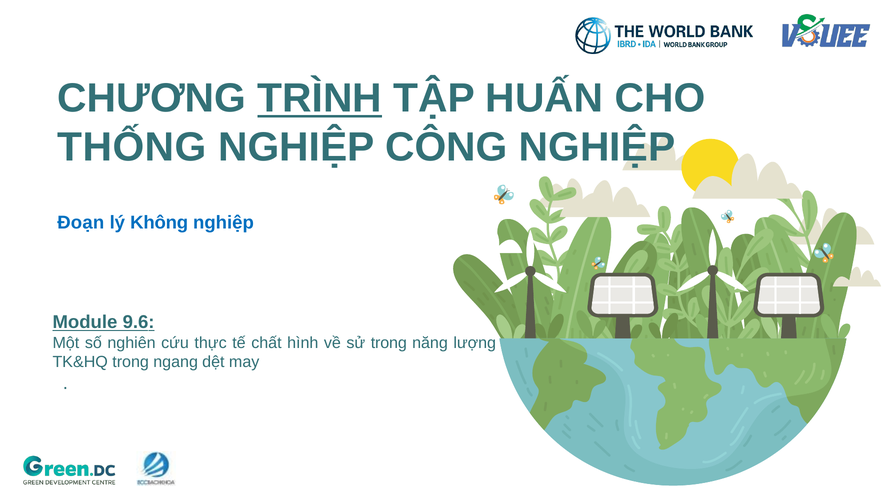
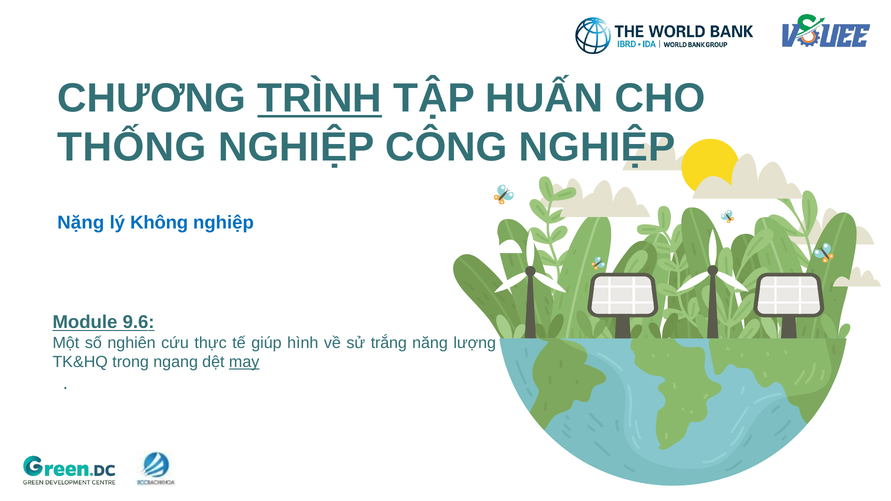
Đoạn: Đoạn -> Nặng
chất: chất -> giúp
sử trong: trong -> trắng
may underline: none -> present
